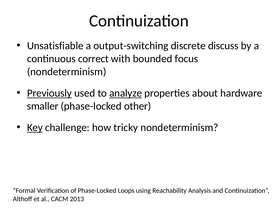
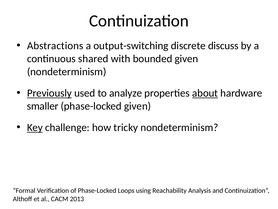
Unsatisfiable: Unsatisfiable -> Abstractions
correct: correct -> shared
bounded focus: focus -> given
analyze underline: present -> none
about underline: none -> present
phase-locked other: other -> given
